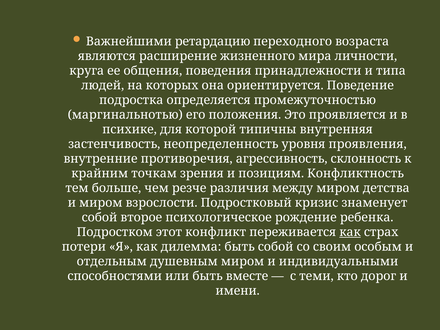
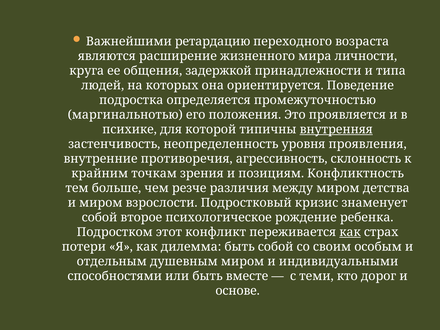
поведения: поведения -> задержкой
внутренняя underline: none -> present
имени: имени -> основе
